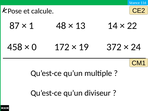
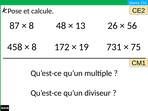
1 at (31, 26): 1 -> 8
14: 14 -> 26
22: 22 -> 56
0 at (34, 47): 0 -> 8
372: 372 -> 731
24: 24 -> 75
